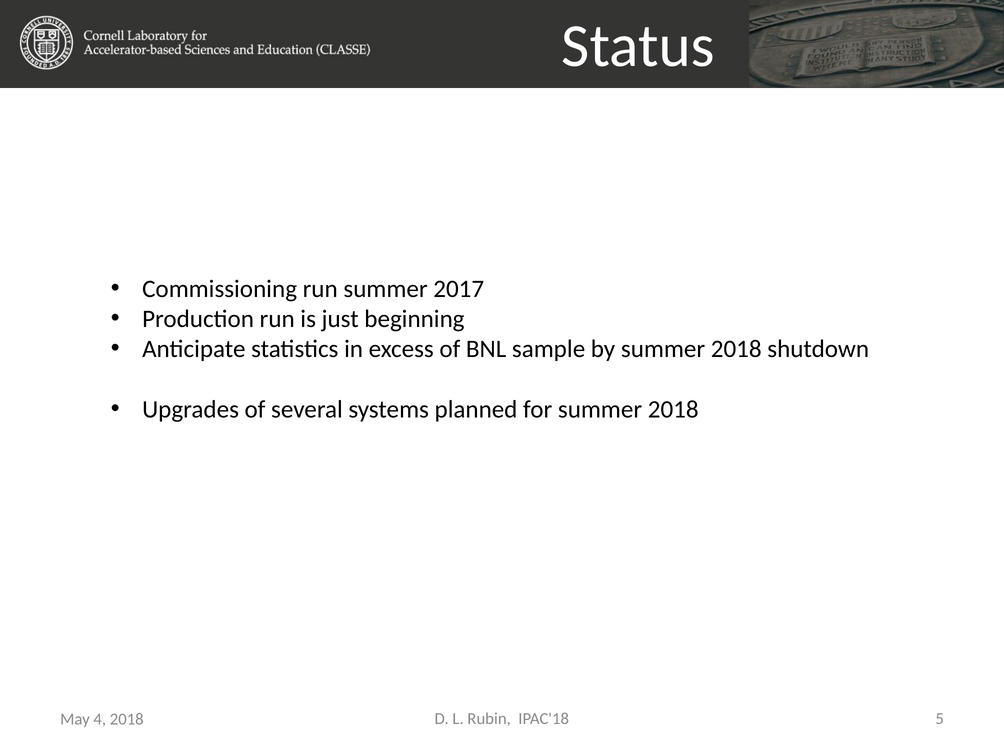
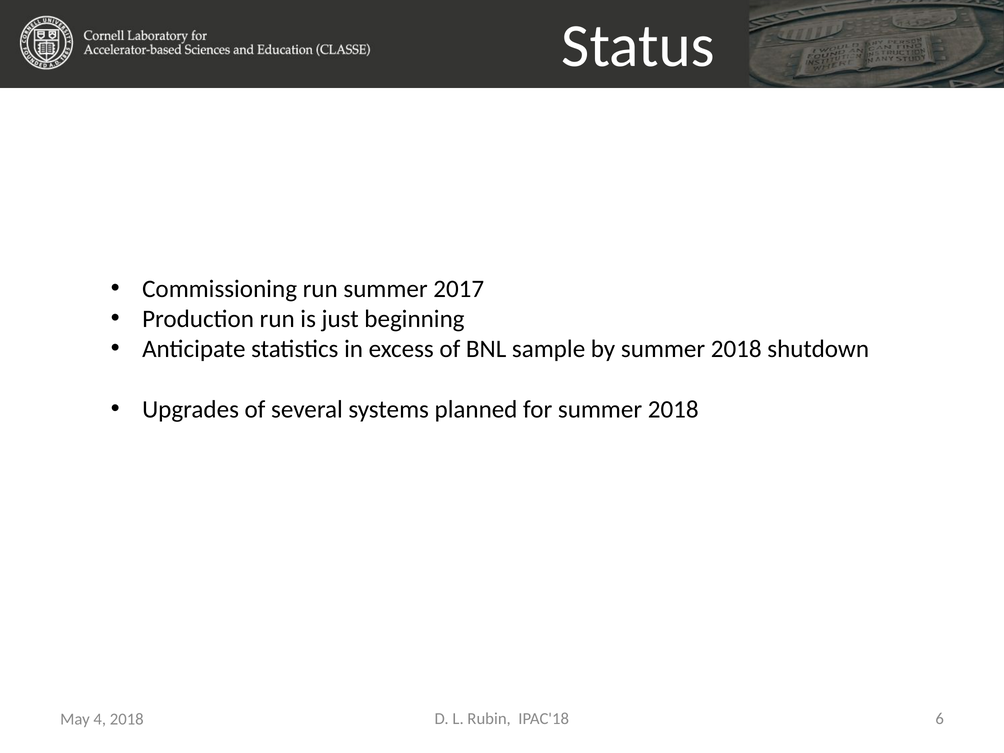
5: 5 -> 6
